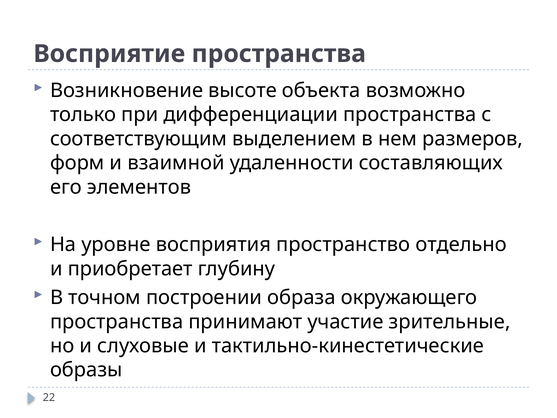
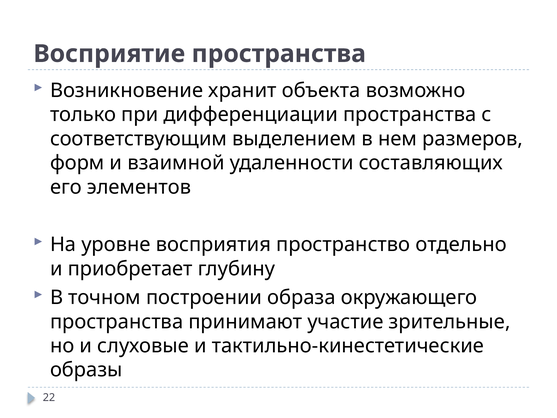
высоте: высоте -> хранит
